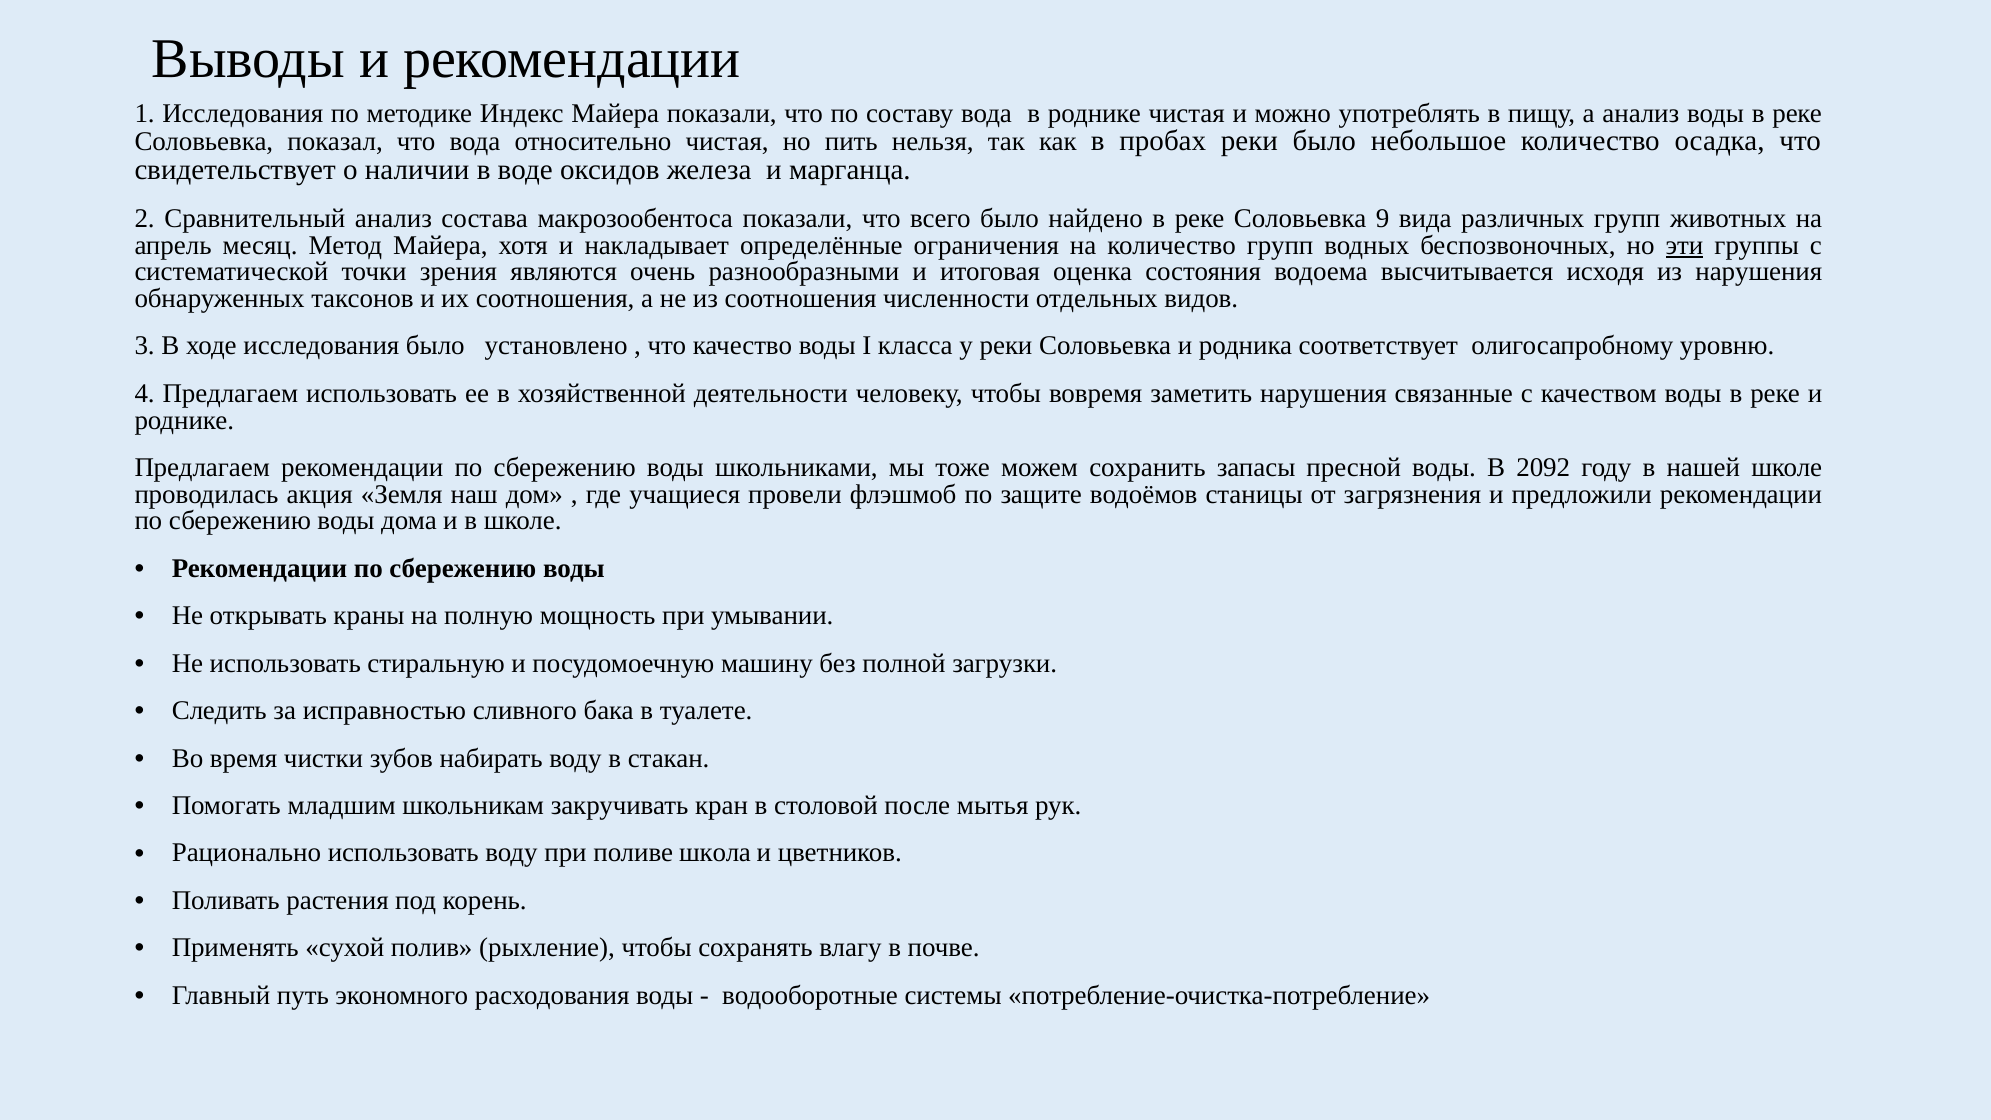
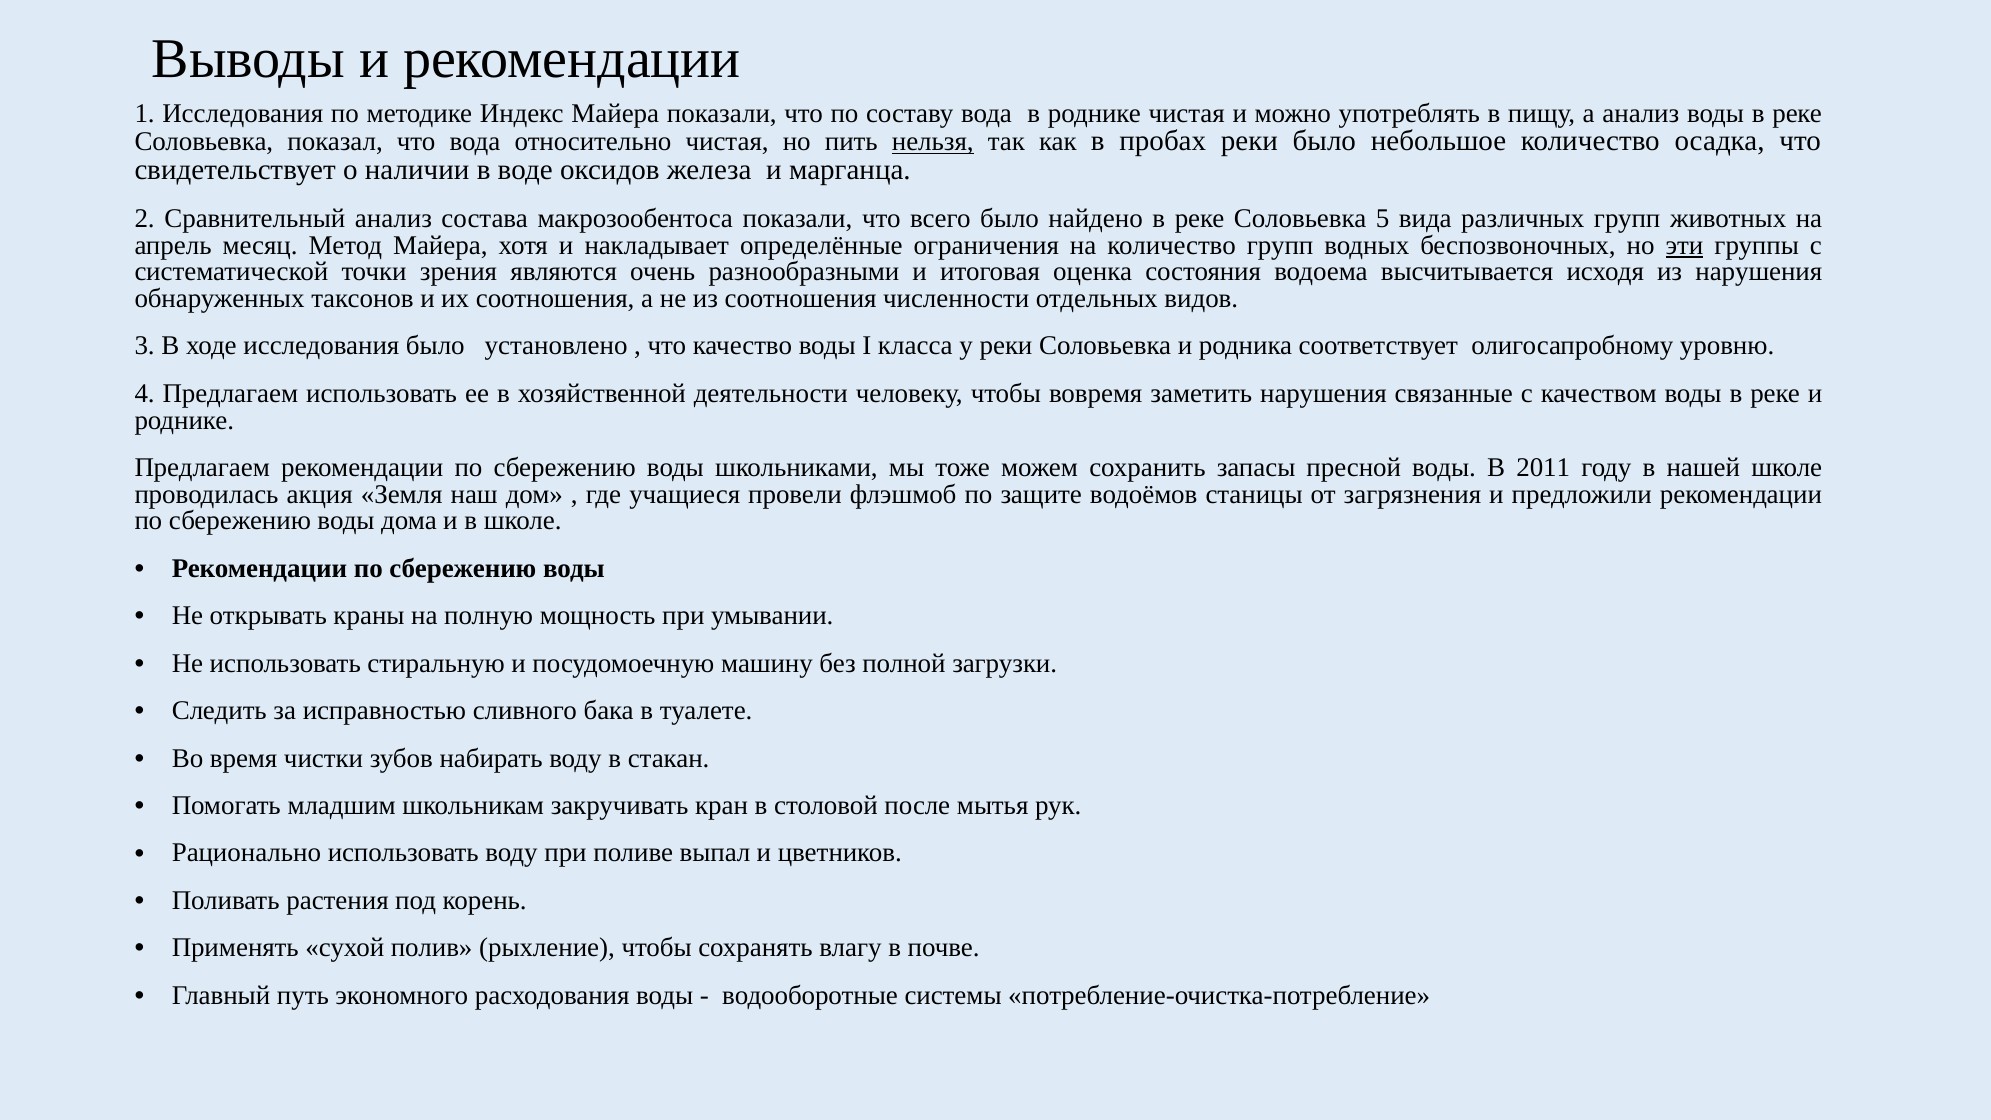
нельзя underline: none -> present
9: 9 -> 5
2092: 2092 -> 2011
школа: школа -> выпал
